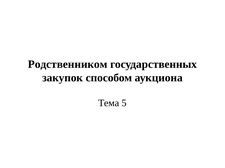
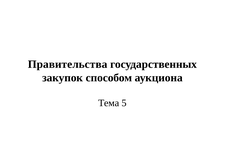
Родственником: Родственником -> Правительства
